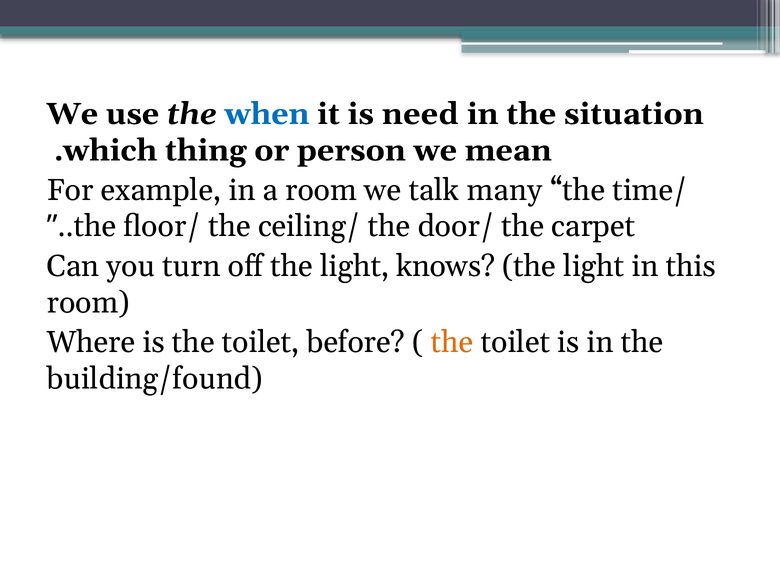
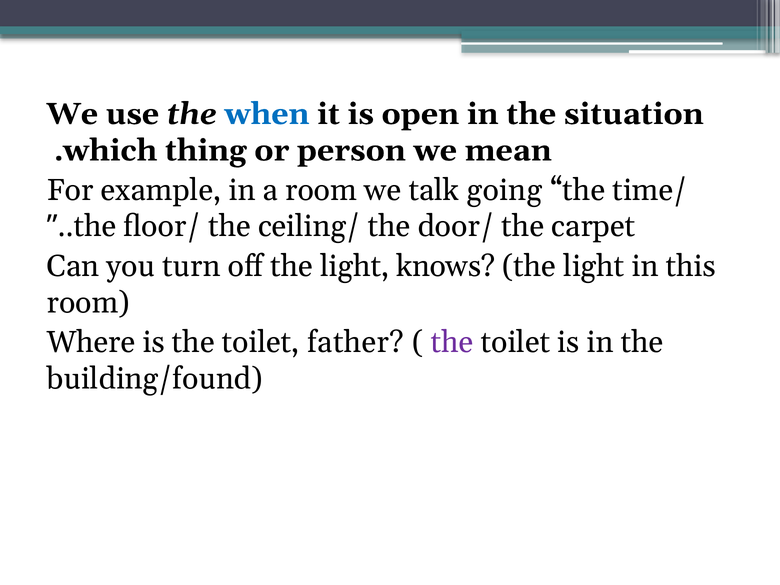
need: need -> open
many: many -> going
before: before -> father
the at (452, 342) colour: orange -> purple
